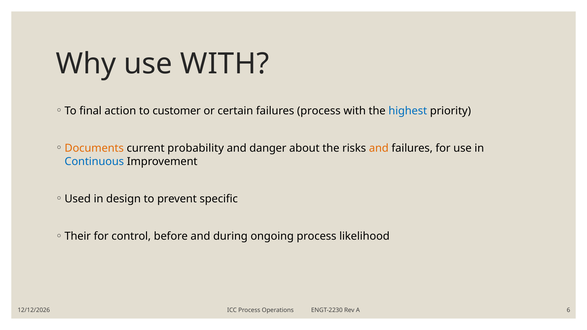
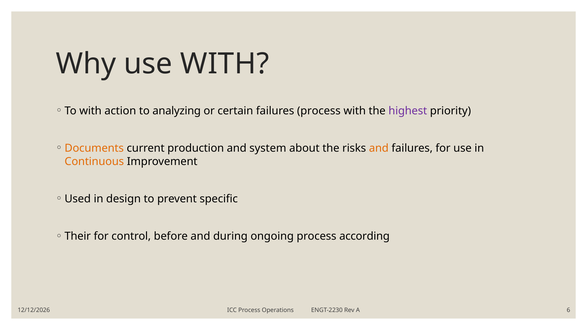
To final: final -> with
customer: customer -> analyzing
highest colour: blue -> purple
probability: probability -> production
danger: danger -> system
Continuous colour: blue -> orange
likelihood: likelihood -> according
